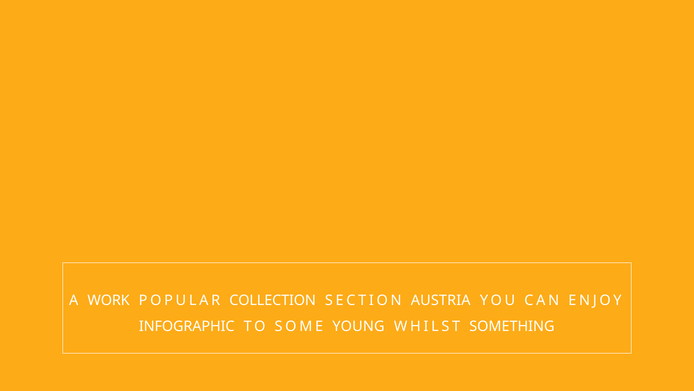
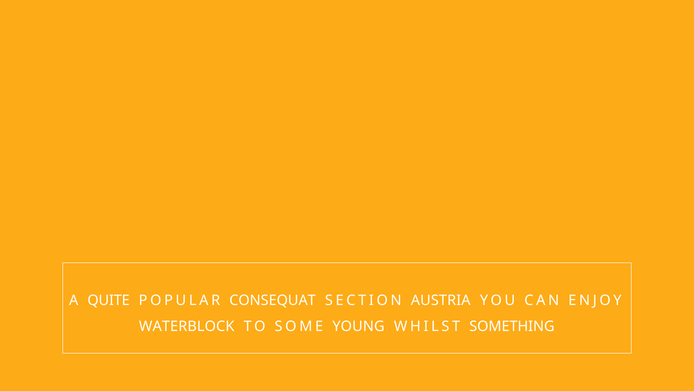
WORK: WORK -> QUITE
COLLECTION: COLLECTION -> CONSEQUAT
INFOGRAPHIC: INFOGRAPHIC -> WATERBLOCK
